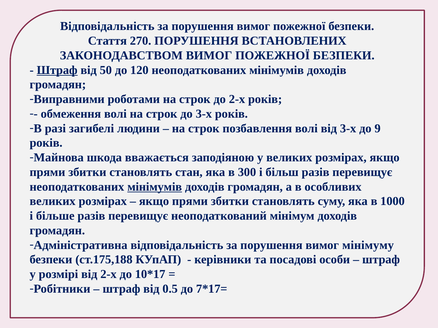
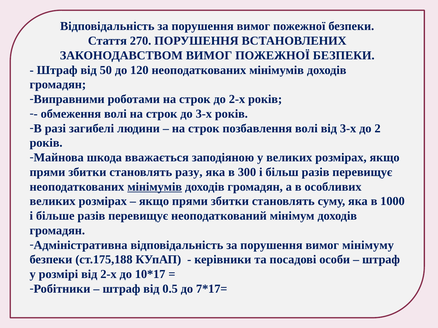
Штраф at (57, 70) underline: present -> none
9: 9 -> 2
стан: стан -> разу
